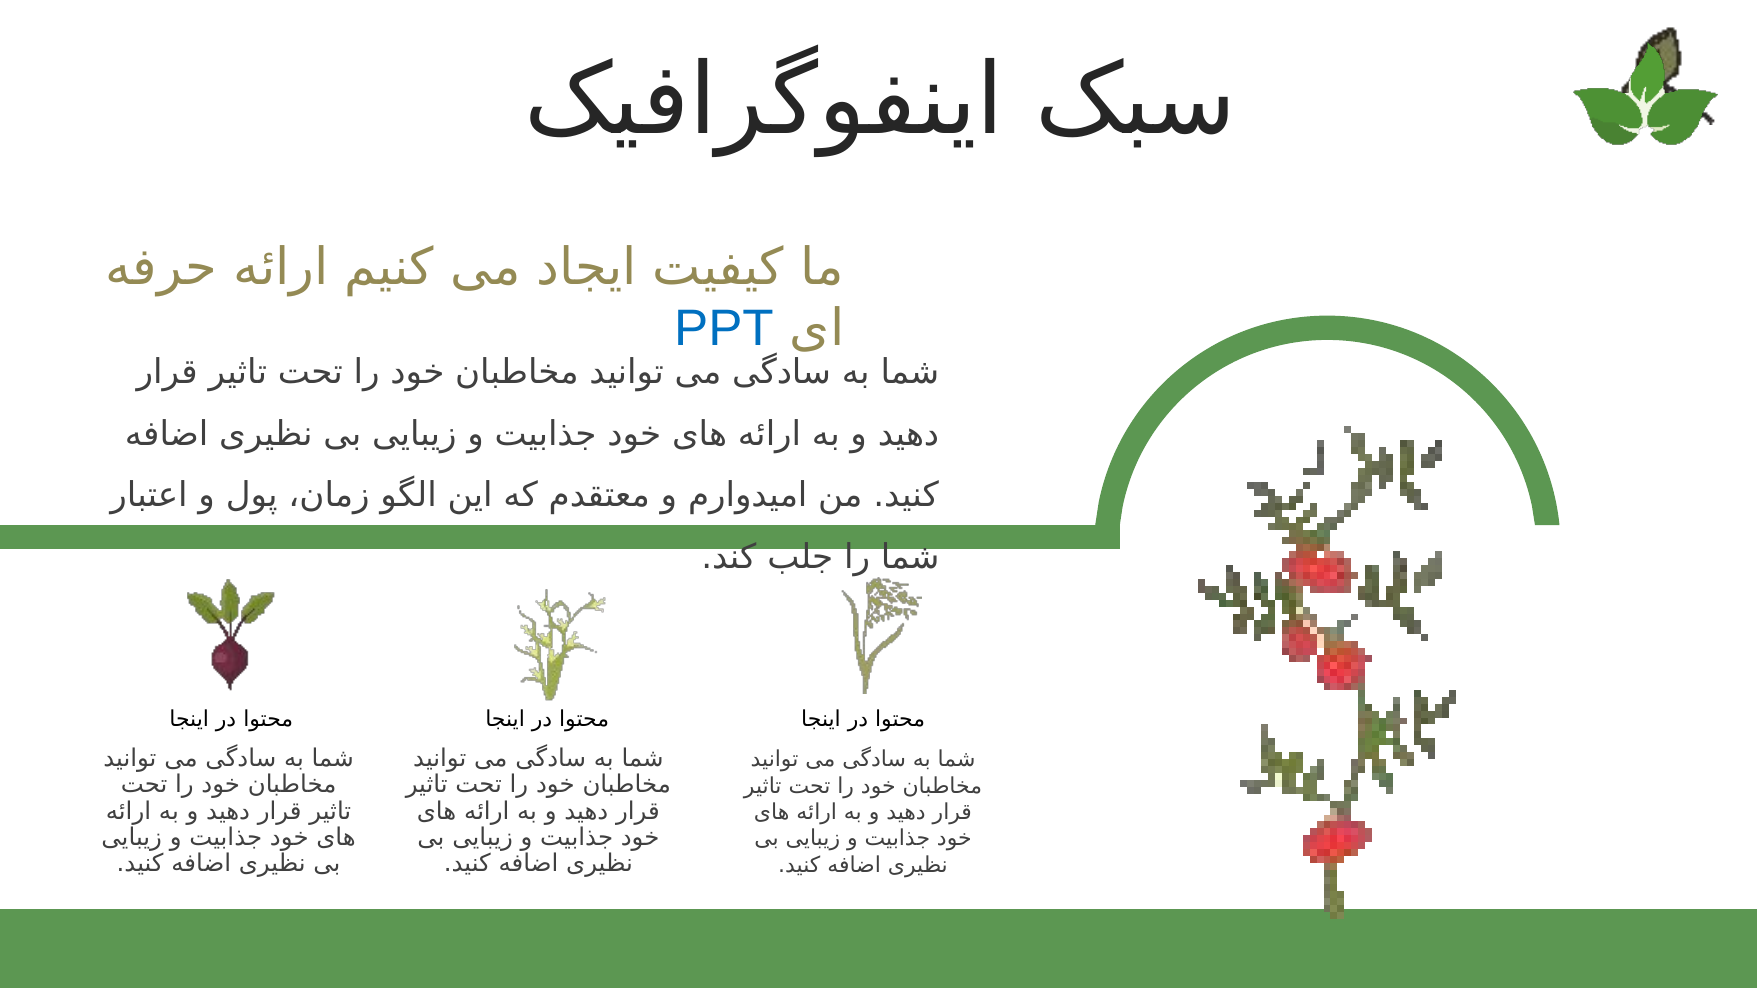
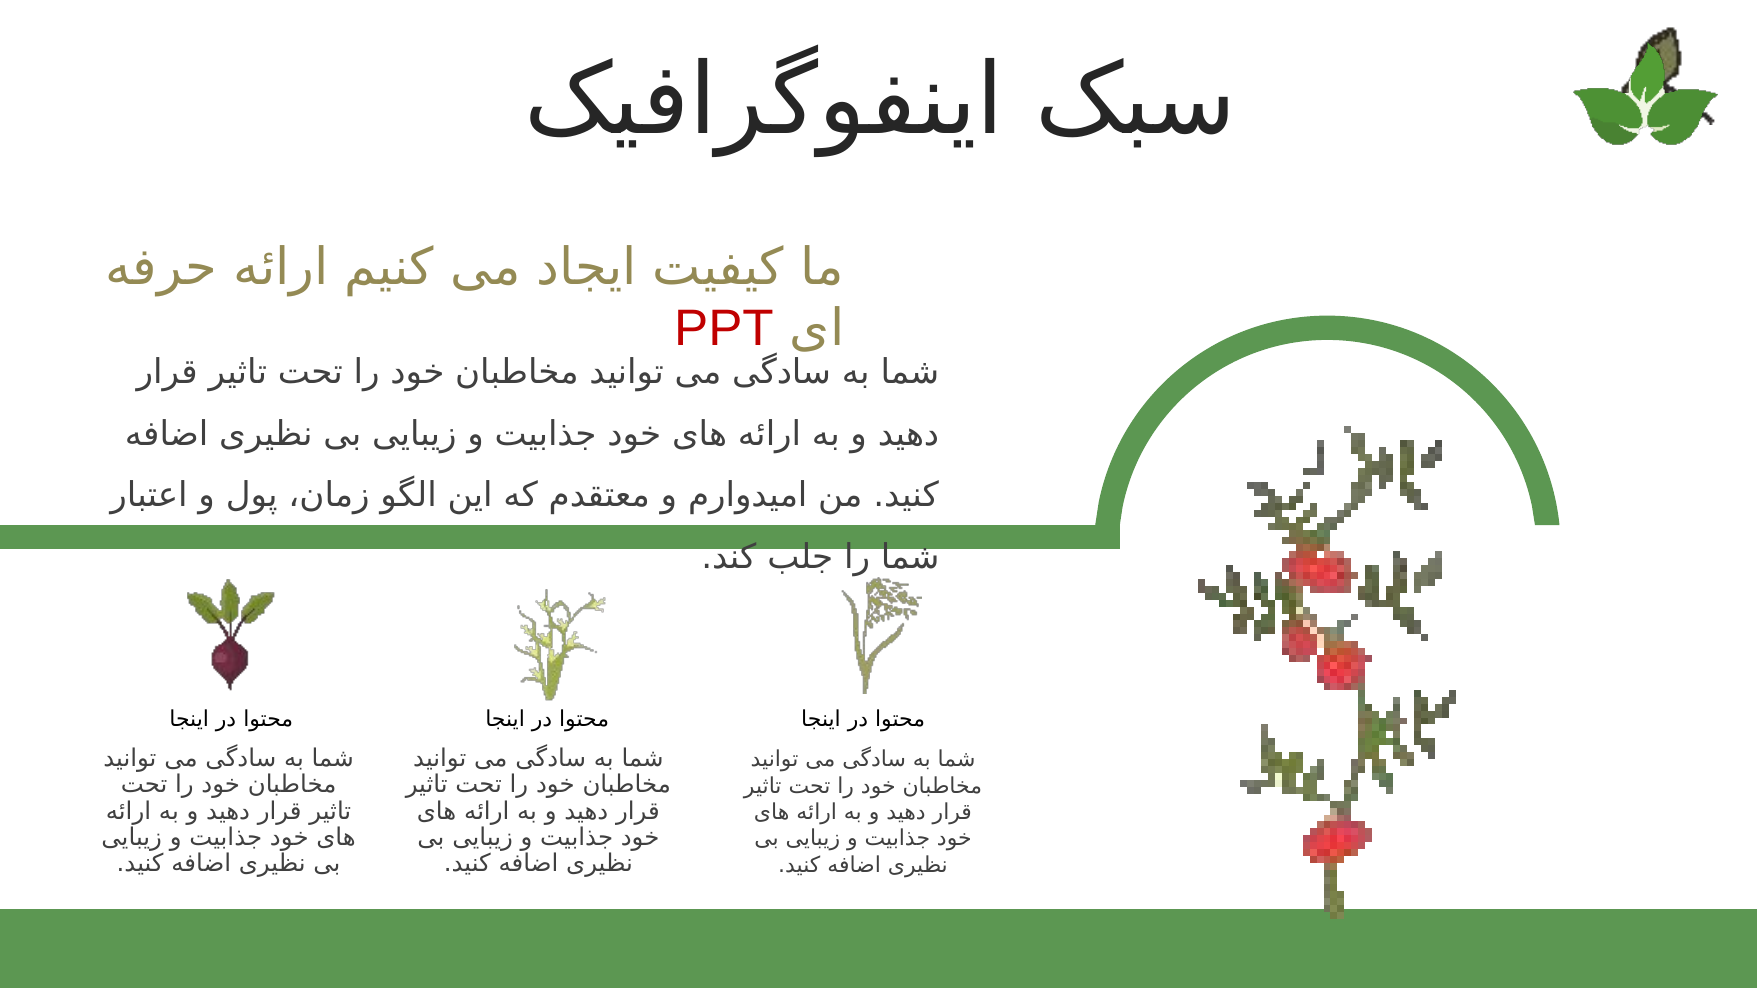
PPT colour: blue -> red
